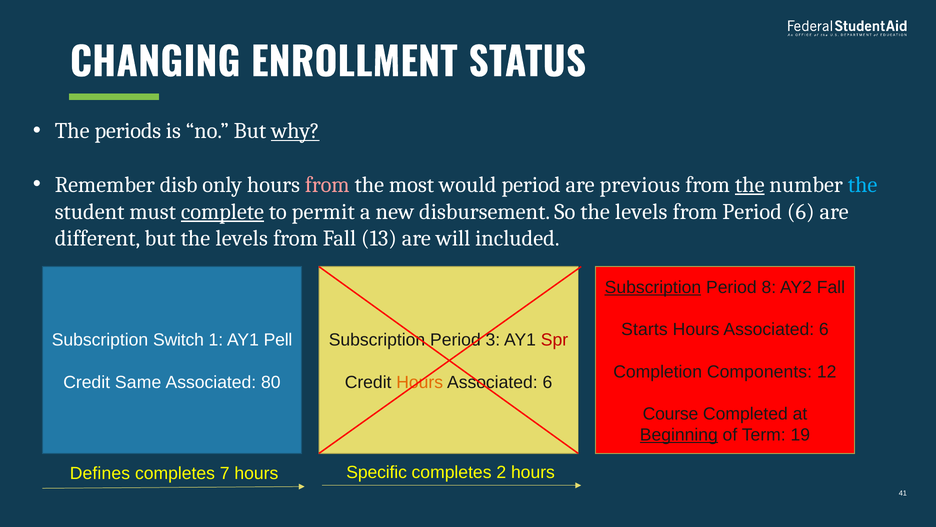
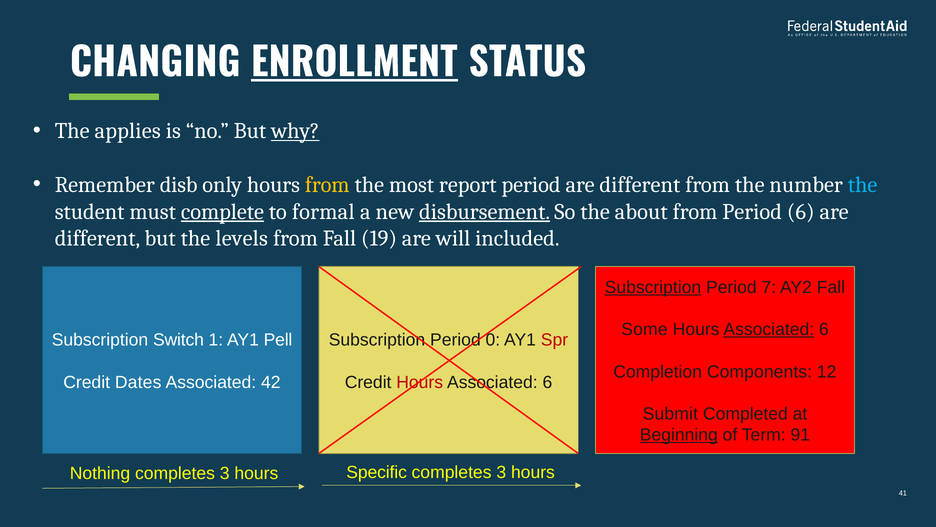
ENROLLMENT underline: none -> present
periods: periods -> applies
from at (327, 185) colour: pink -> yellow
would: would -> report
period are previous: previous -> different
the at (750, 185) underline: present -> none
permit: permit -> formal
disbursement underline: none -> present
So the levels: levels -> about
13: 13 -> 19
8: 8 -> 7
Starts: Starts -> Some
Associated at (769, 329) underline: none -> present
3: 3 -> 0
Same: Same -> Dates
80: 80 -> 42
Hours at (420, 382) colour: orange -> red
Course: Course -> Submit
19: 19 -> 91
Defines: Defines -> Nothing
7 at (225, 473): 7 -> 3
2 at (501, 472): 2 -> 3
